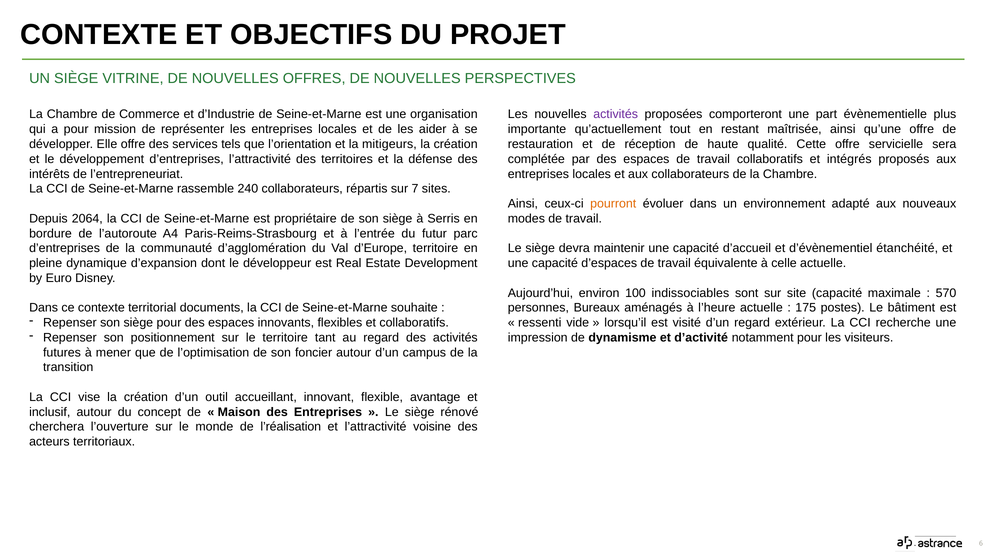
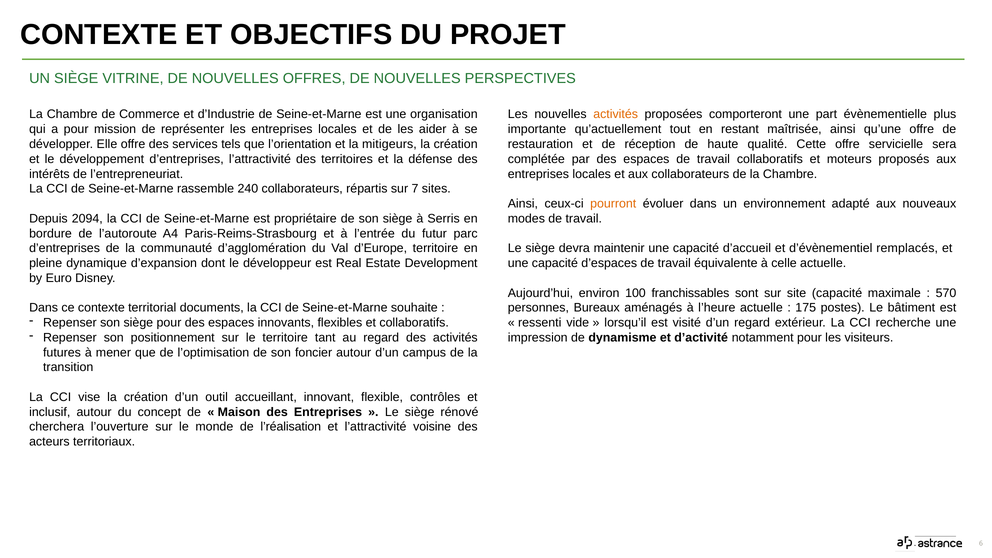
activités at (616, 114) colour: purple -> orange
intégrés: intégrés -> moteurs
2064: 2064 -> 2094
étanchéité: étanchéité -> remplacés
indissociables: indissociables -> franchissables
avantage: avantage -> contrôles
